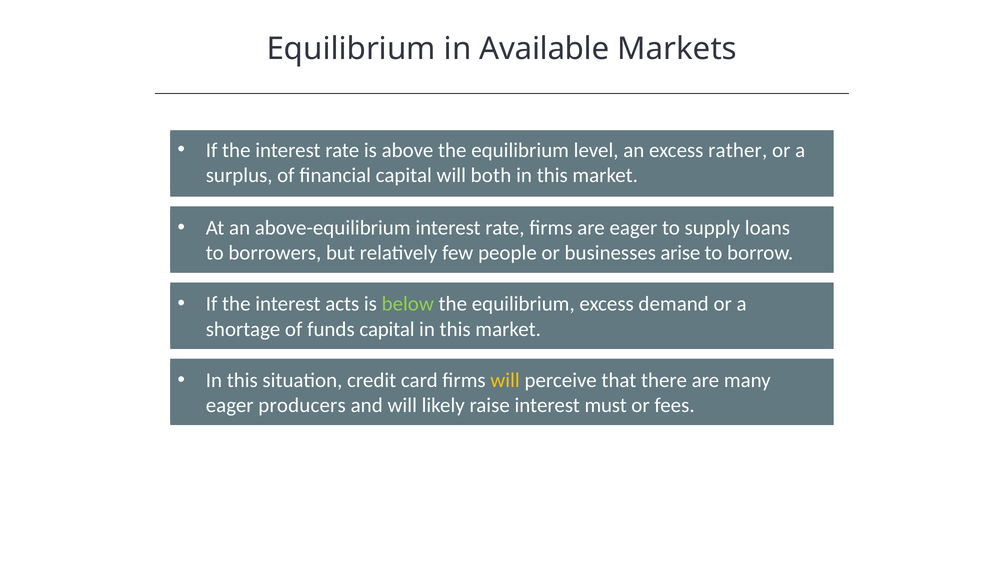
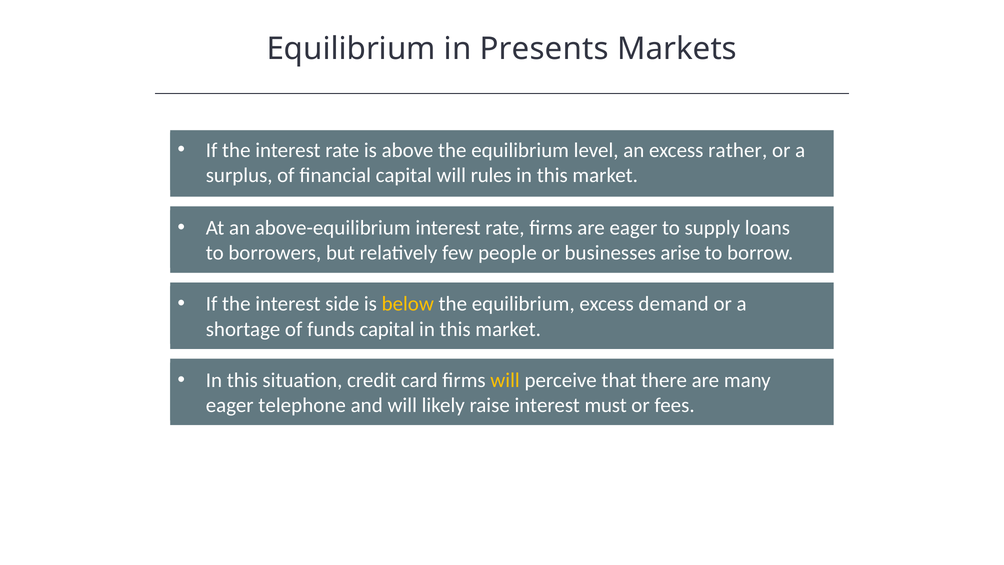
Available: Available -> Presents
both: both -> rules
acts: acts -> side
below colour: light green -> yellow
producers: producers -> telephone
